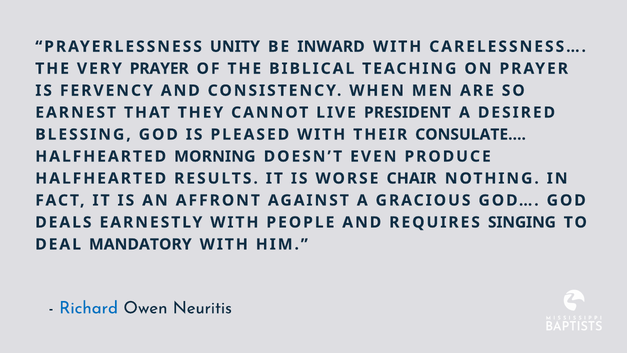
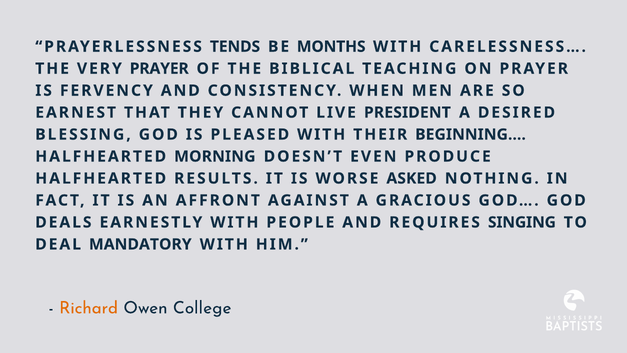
UNITY: UNITY -> TENDS
INWARD: INWARD -> MONTHS
CONSULATE…: CONSULATE… -> BEGINNING…
CHAIR: CHAIR -> ASKED
Richard colour: blue -> orange
Neuritis: Neuritis -> College
